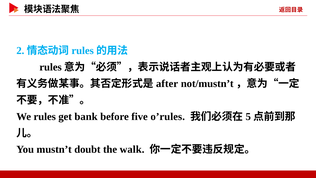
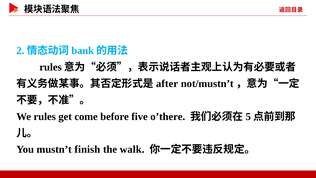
rules at (83, 51): rules -> bank
bank: bank -> come
o’rules: o’rules -> o’there
doubt: doubt -> finish
